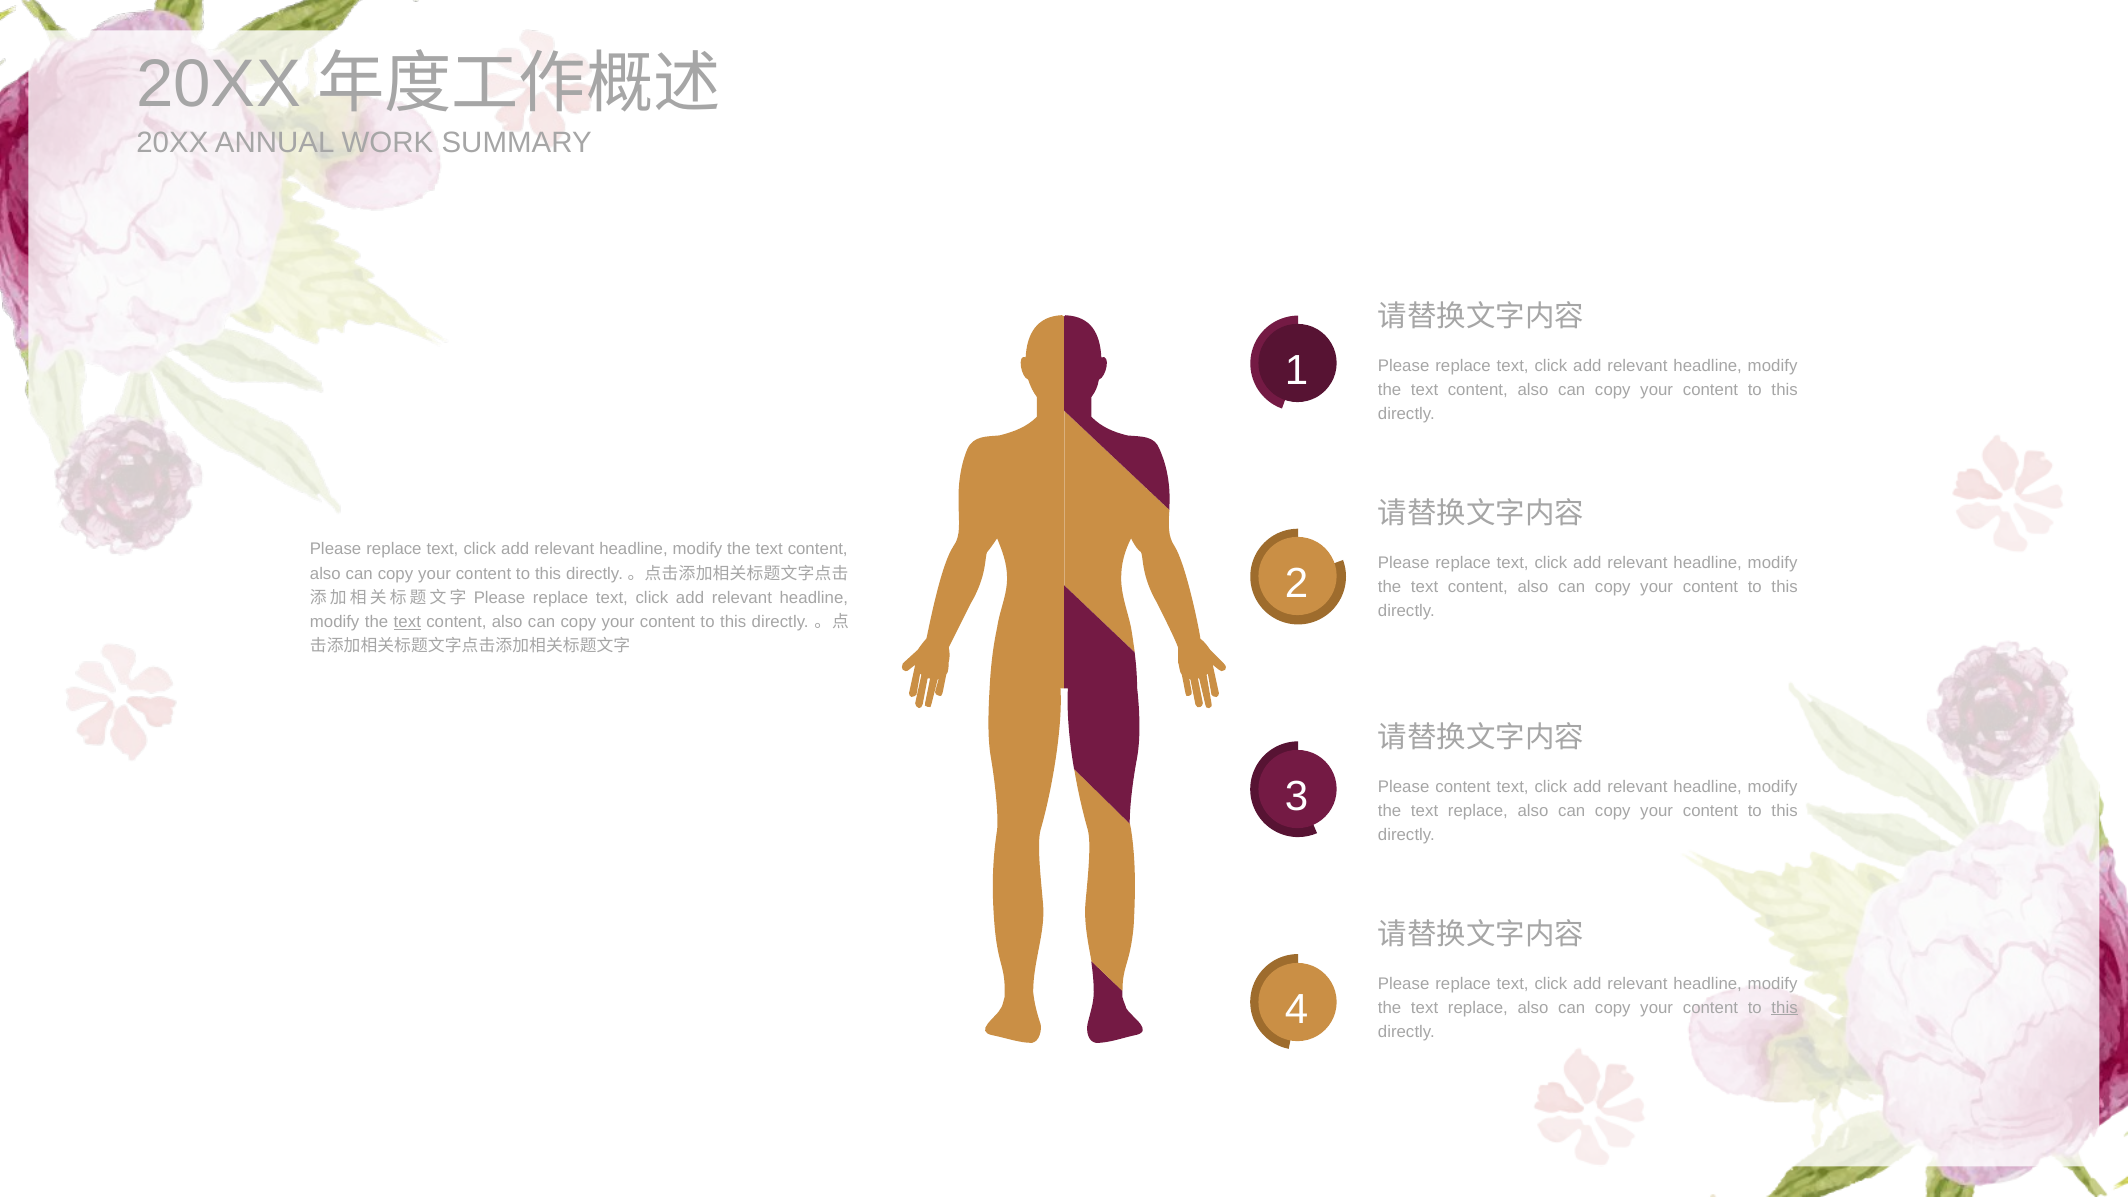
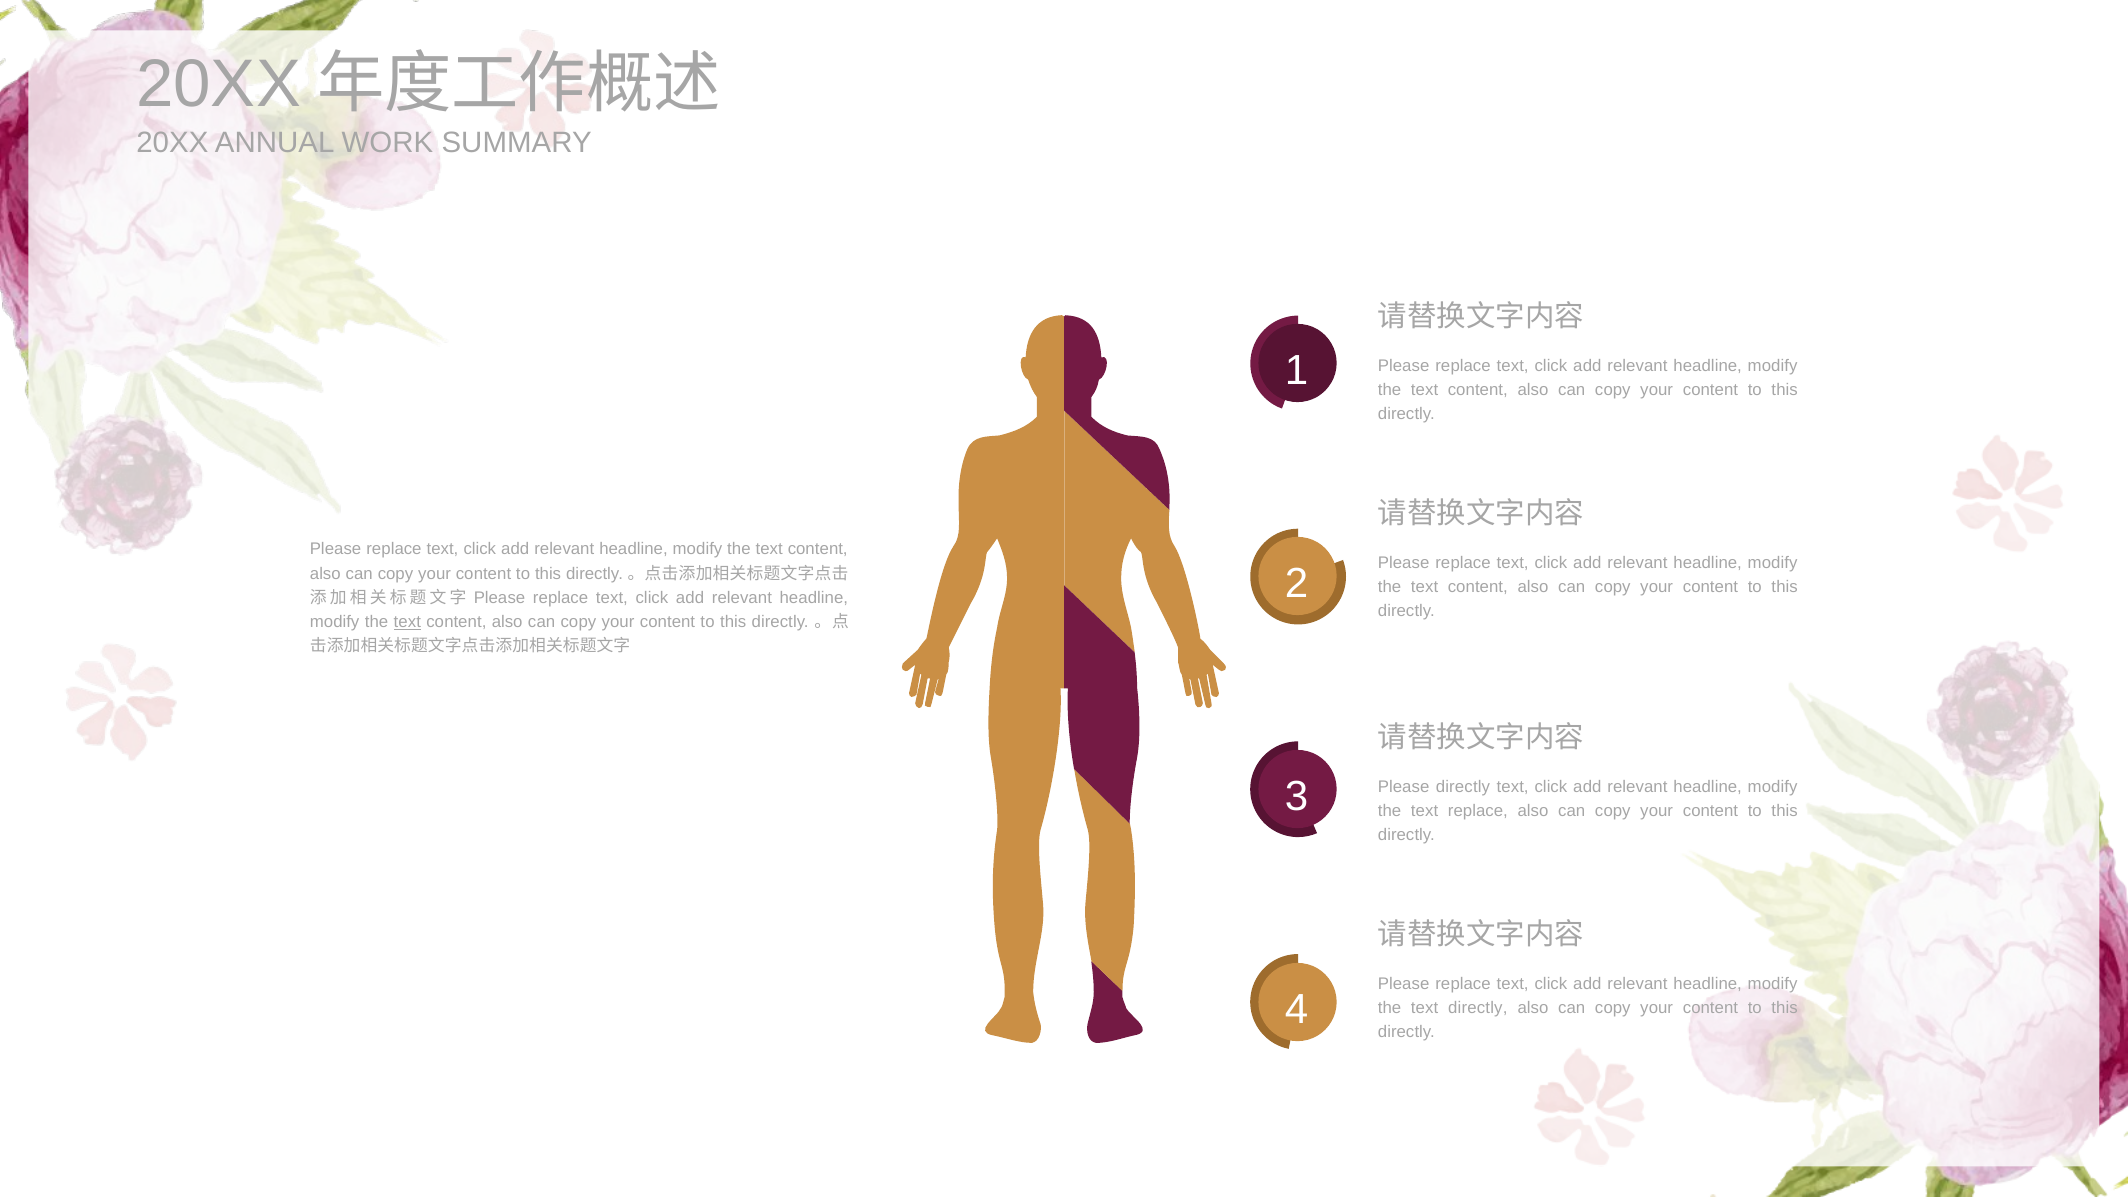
Please content: content -> directly
replace at (1478, 1008): replace -> directly
this at (1785, 1008) underline: present -> none
